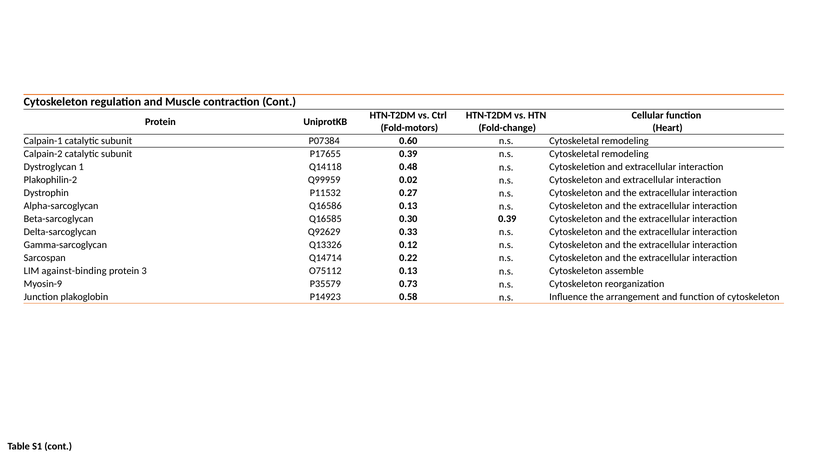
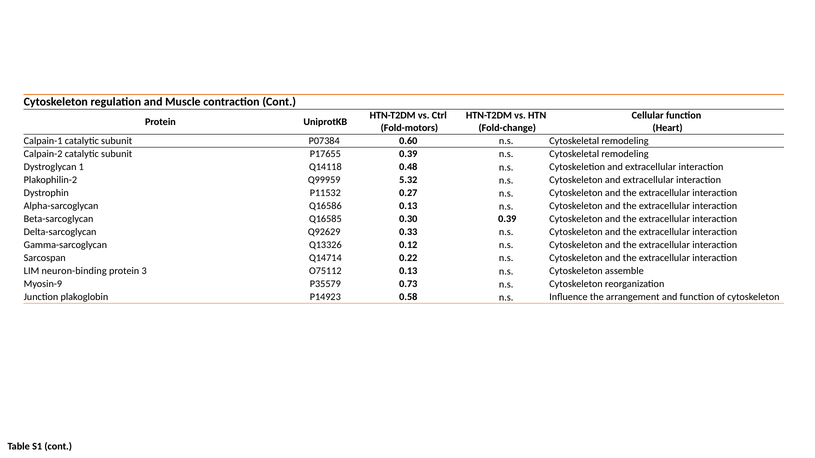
0.02: 0.02 -> 5.32
against-binding: against-binding -> neuron-binding
